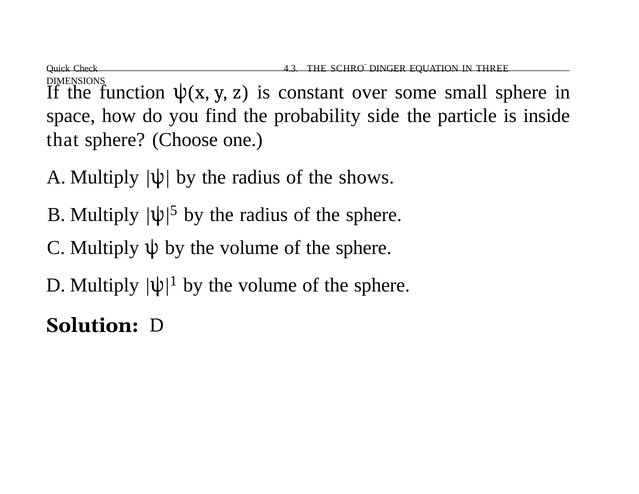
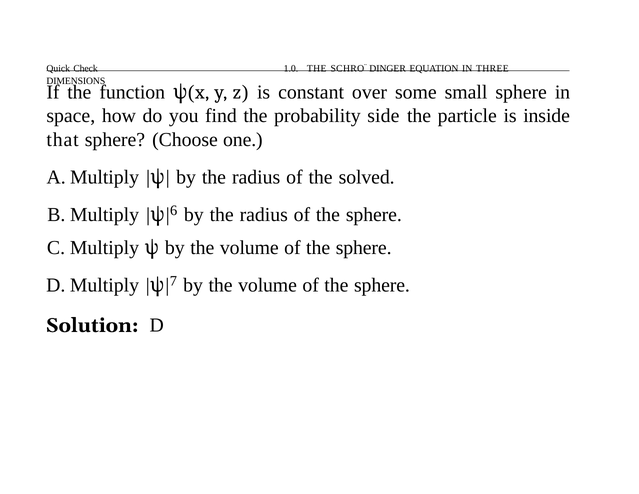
4.3: 4.3 -> 1.0
shows: shows -> solved
5: 5 -> 6
1: 1 -> 7
